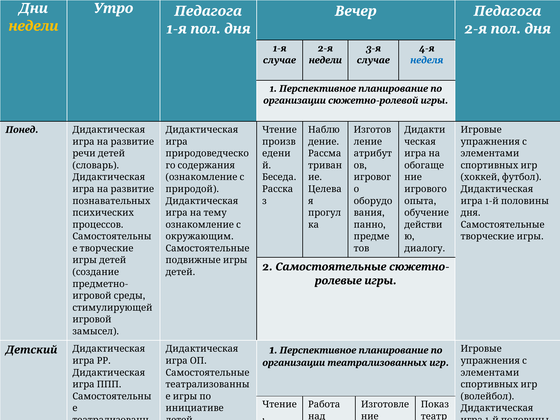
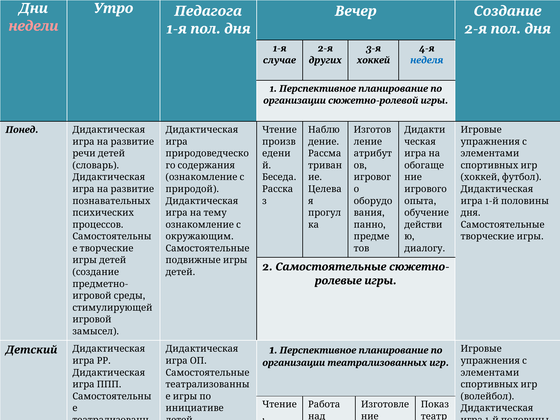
Вечер Педагога: Педагога -> Создание
недели at (33, 26) colour: yellow -> pink
недели at (325, 60): недели -> других
случае at (373, 60): случае -> хоккей
